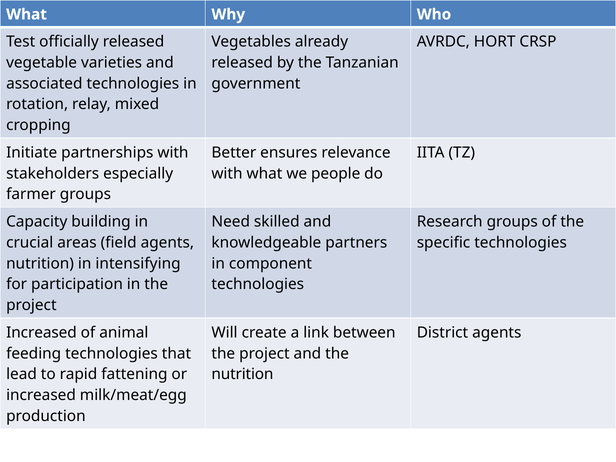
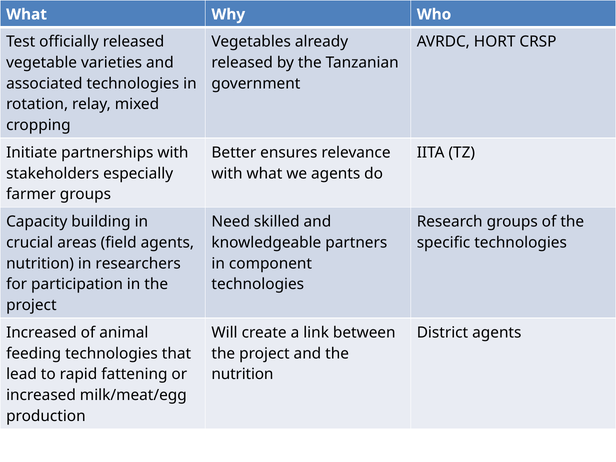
we people: people -> agents
intensifying: intensifying -> researchers
